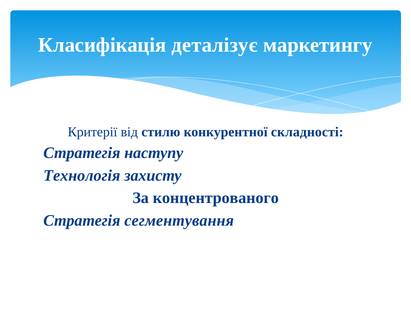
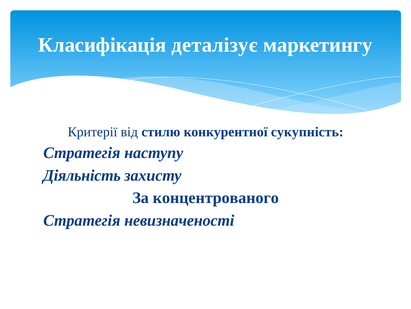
складності: складності -> сукупність
Технологія: Технологія -> Діяльність
сегментування: сегментування -> невизначеності
